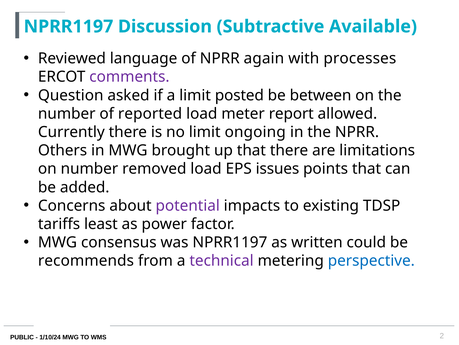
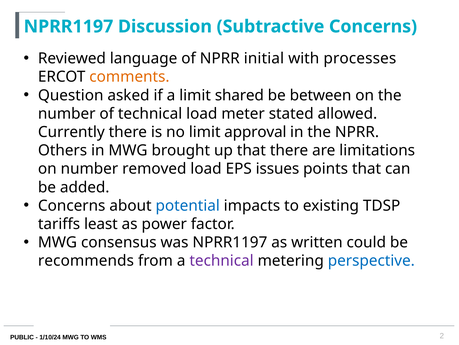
Subtractive Available: Available -> Concerns
again: again -> initial
comments colour: purple -> orange
posted: posted -> shared
of reported: reported -> technical
report: report -> stated
ongoing: ongoing -> approval
potential colour: purple -> blue
